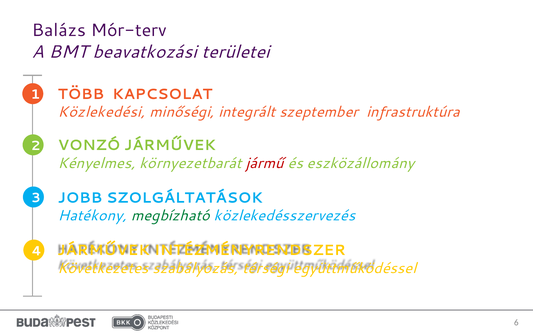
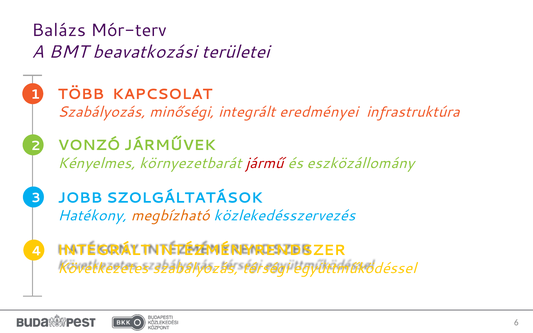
Közlekedési at (102, 112): Közlekedési -> Szabályozás
szeptember: szeptember -> eredményei
megbízható colour: green -> orange
JÁRMŰVEK at (104, 251): JÁRMŰVEK -> INTEGRÁLT
